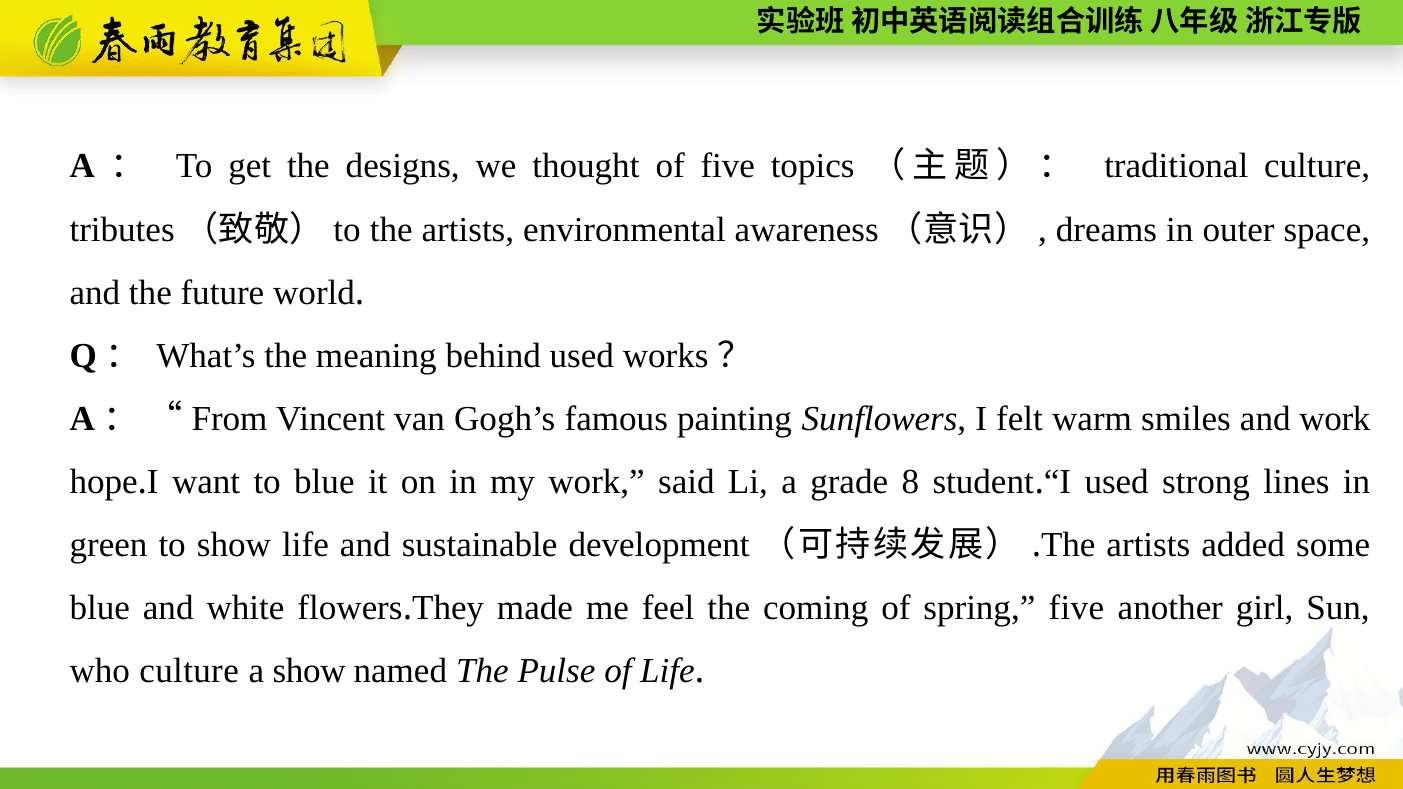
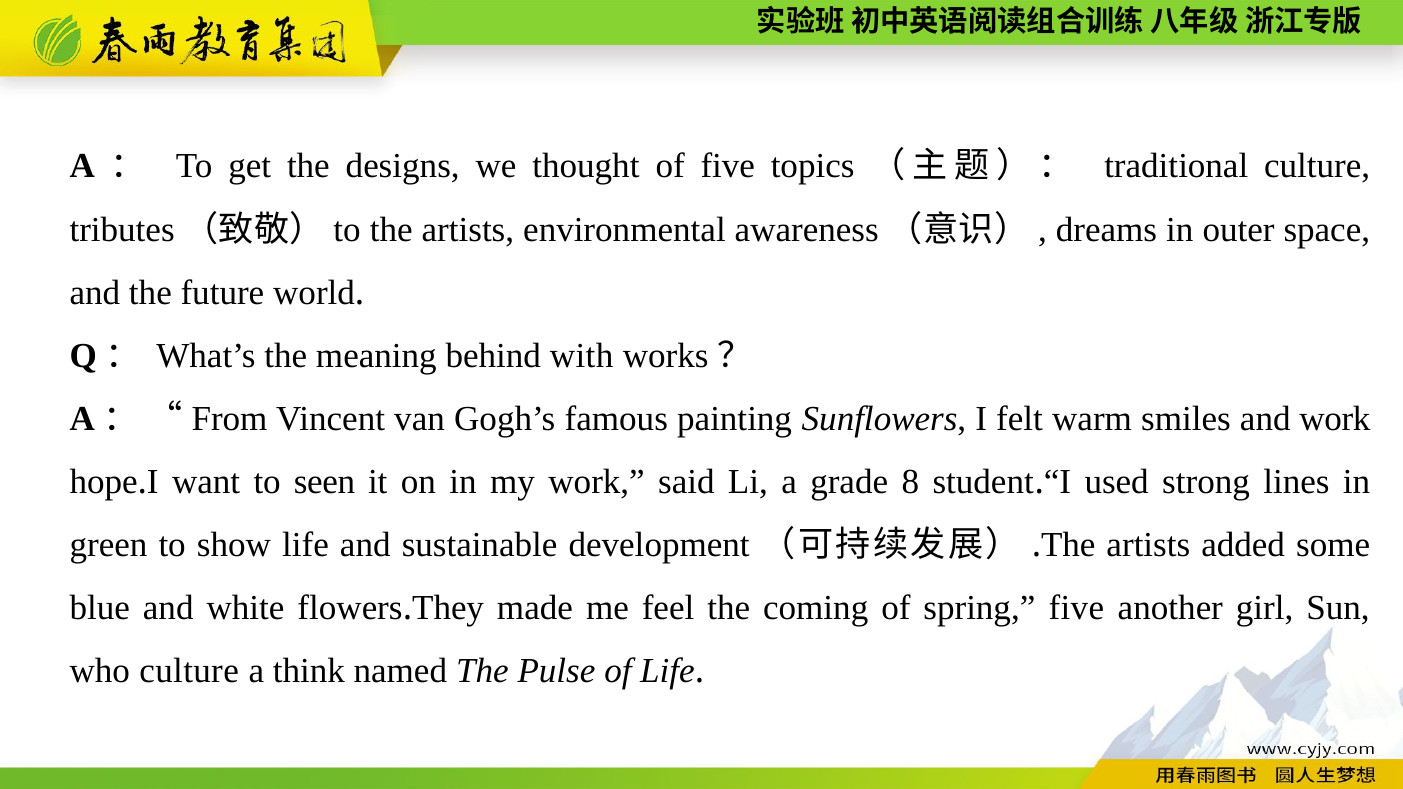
behind used: used -> with
to blue: blue -> seen
a show: show -> think
